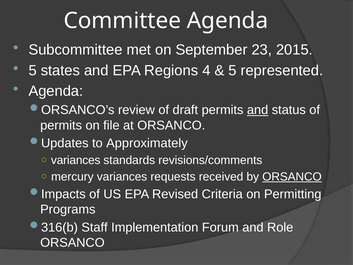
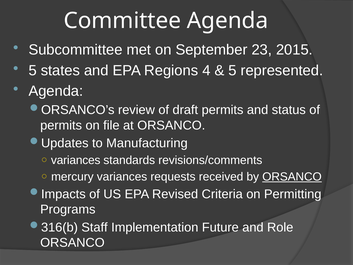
and at (258, 110) underline: present -> none
Approximately: Approximately -> Manufacturing
Forum: Forum -> Future
